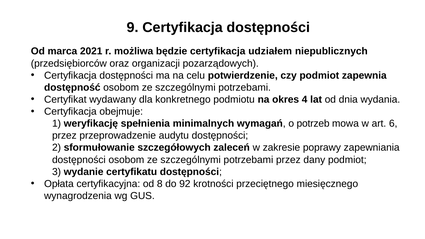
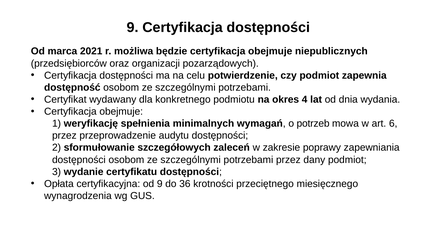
będzie certyfikacja udziałem: udziałem -> obejmuje
od 8: 8 -> 9
92: 92 -> 36
